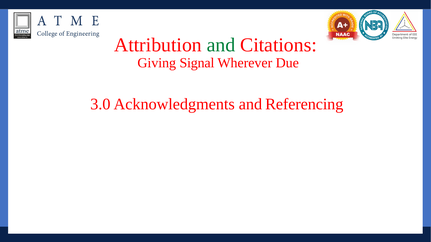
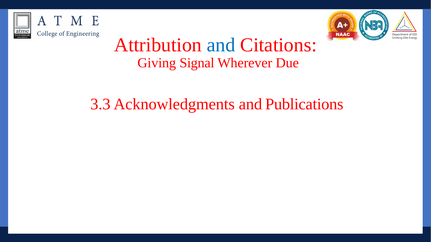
and at (221, 45) colour: green -> blue
3.0: 3.0 -> 3.3
Referencing: Referencing -> Publications
